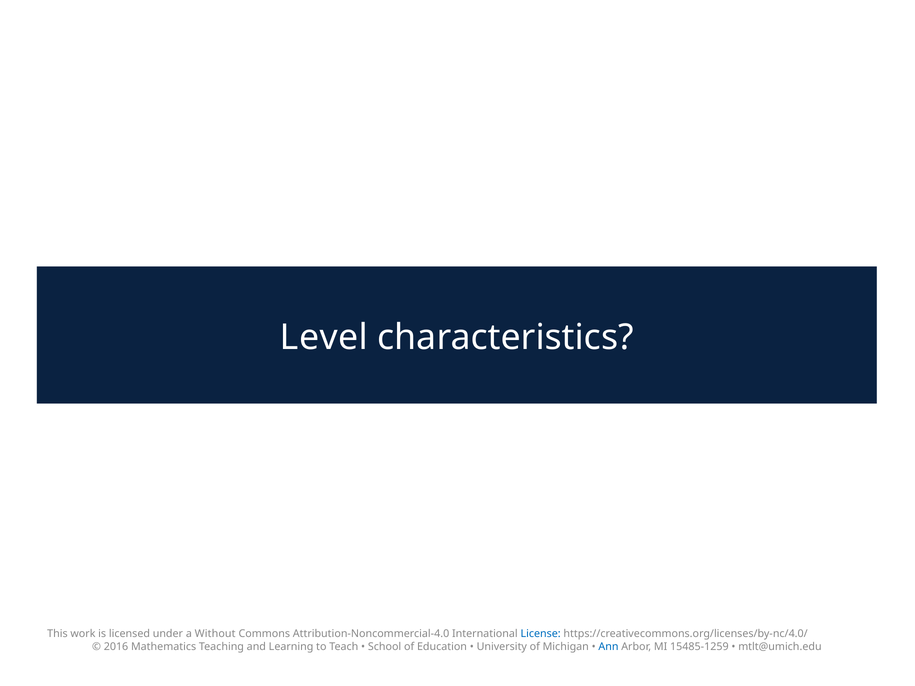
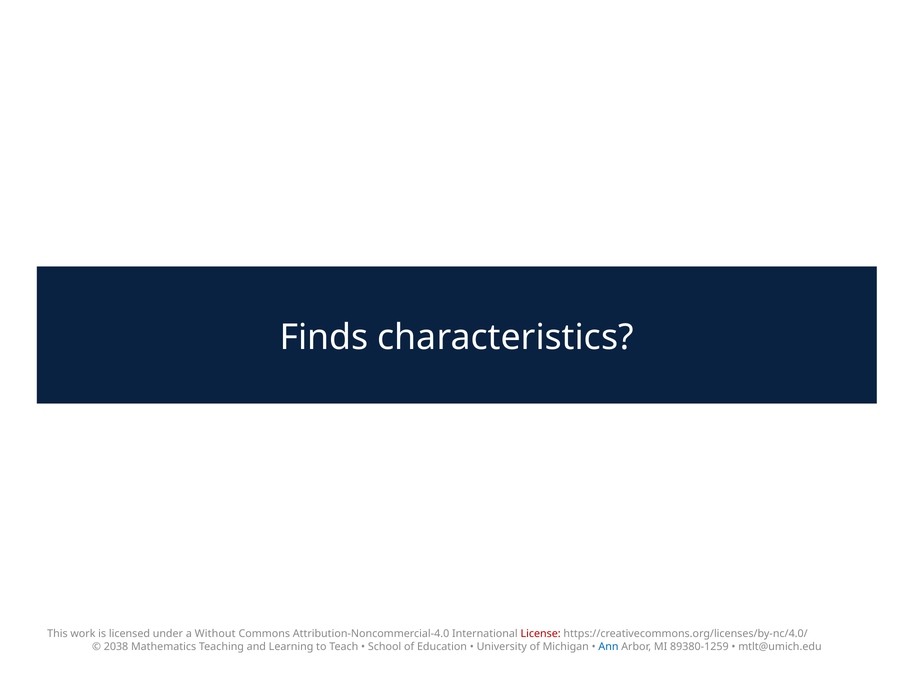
Level: Level -> Finds
License colour: blue -> red
2016: 2016 -> 2038
15485-1259: 15485-1259 -> 89380-1259
